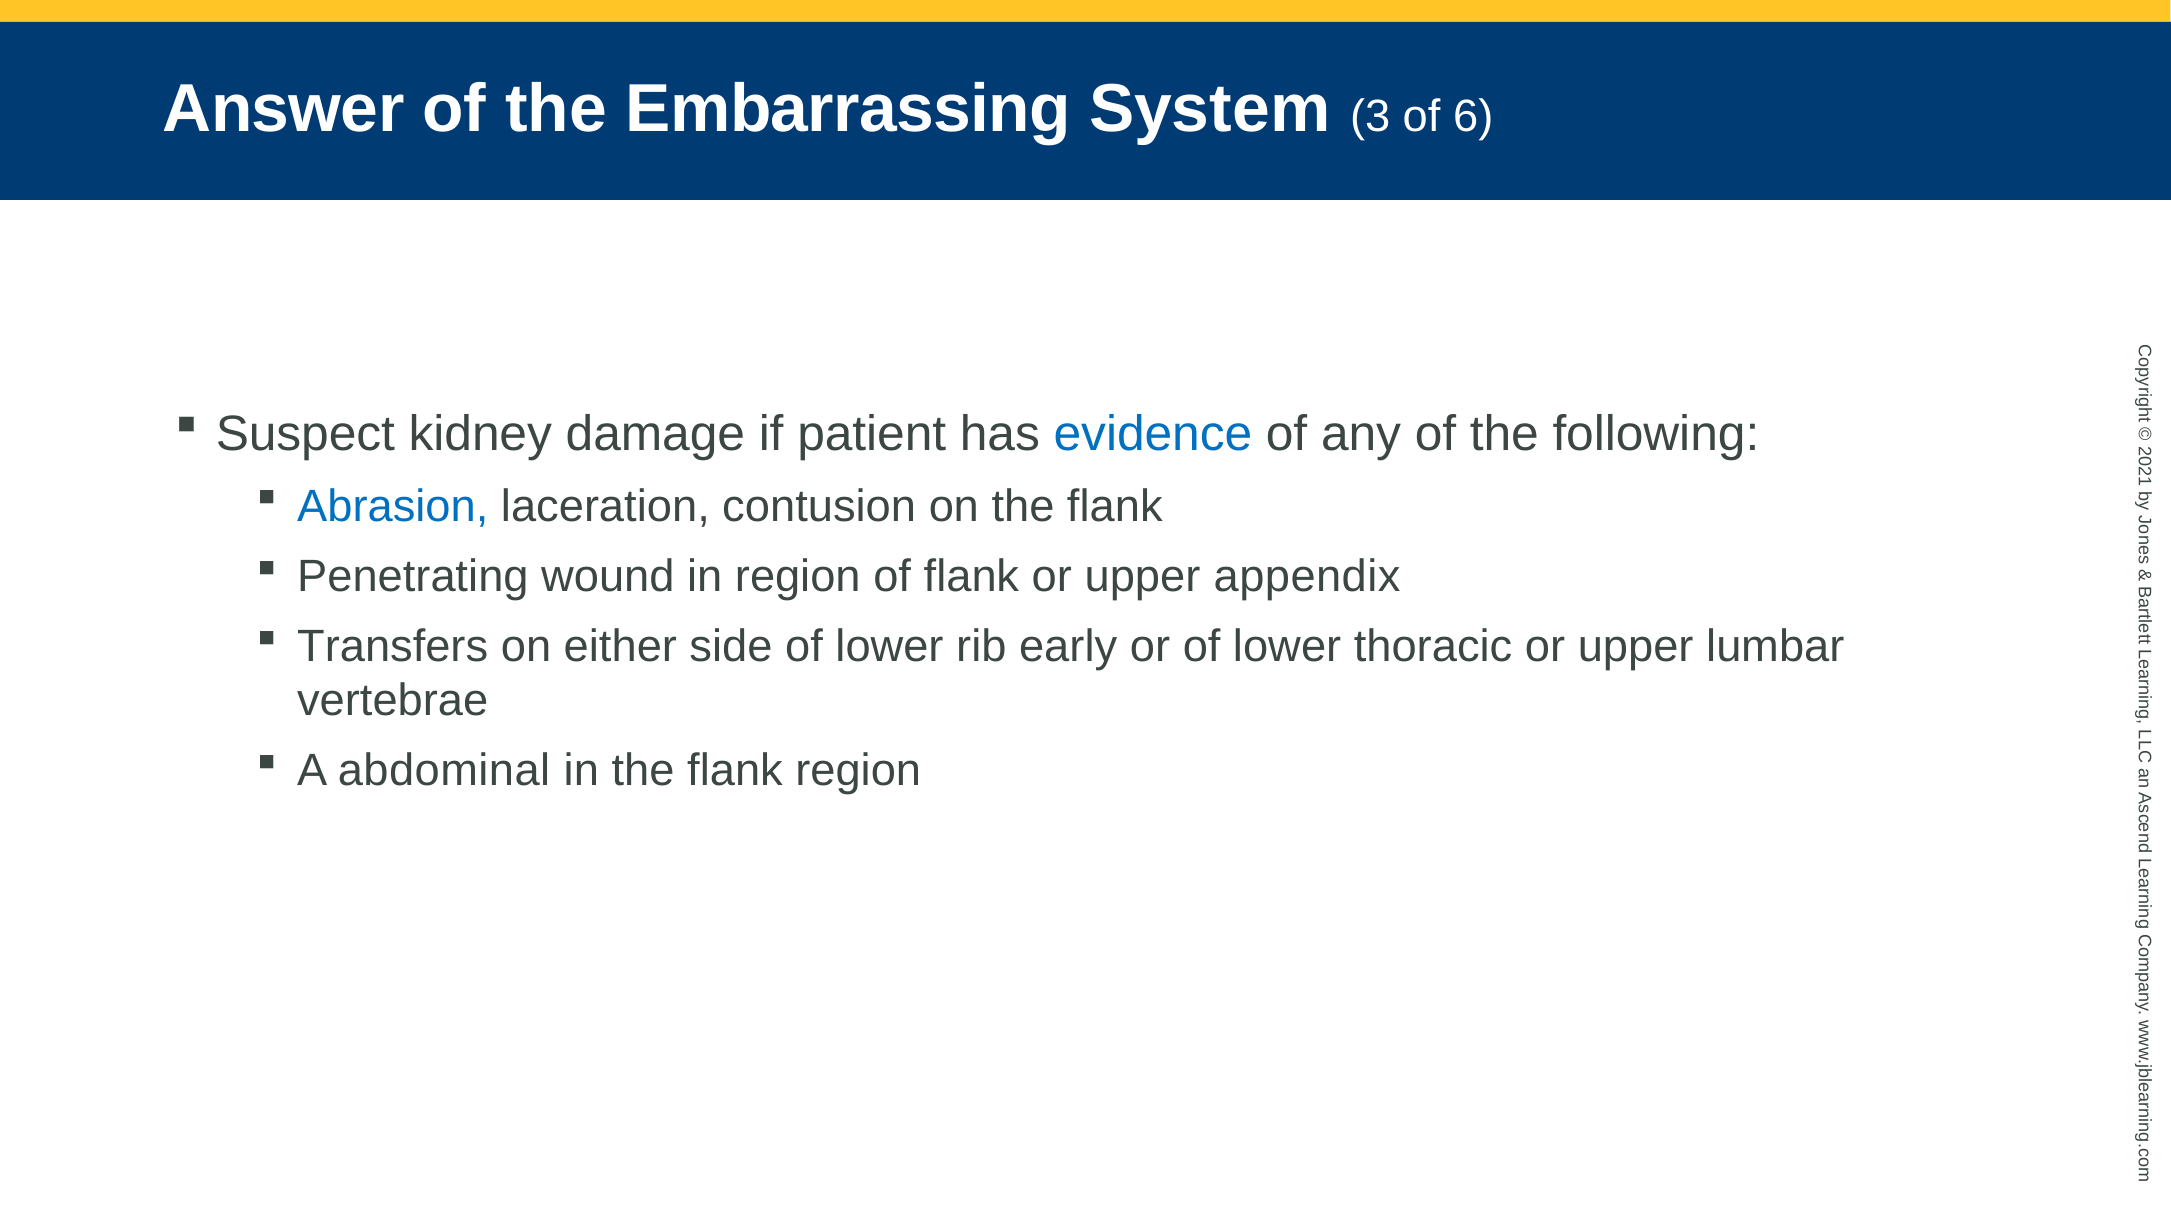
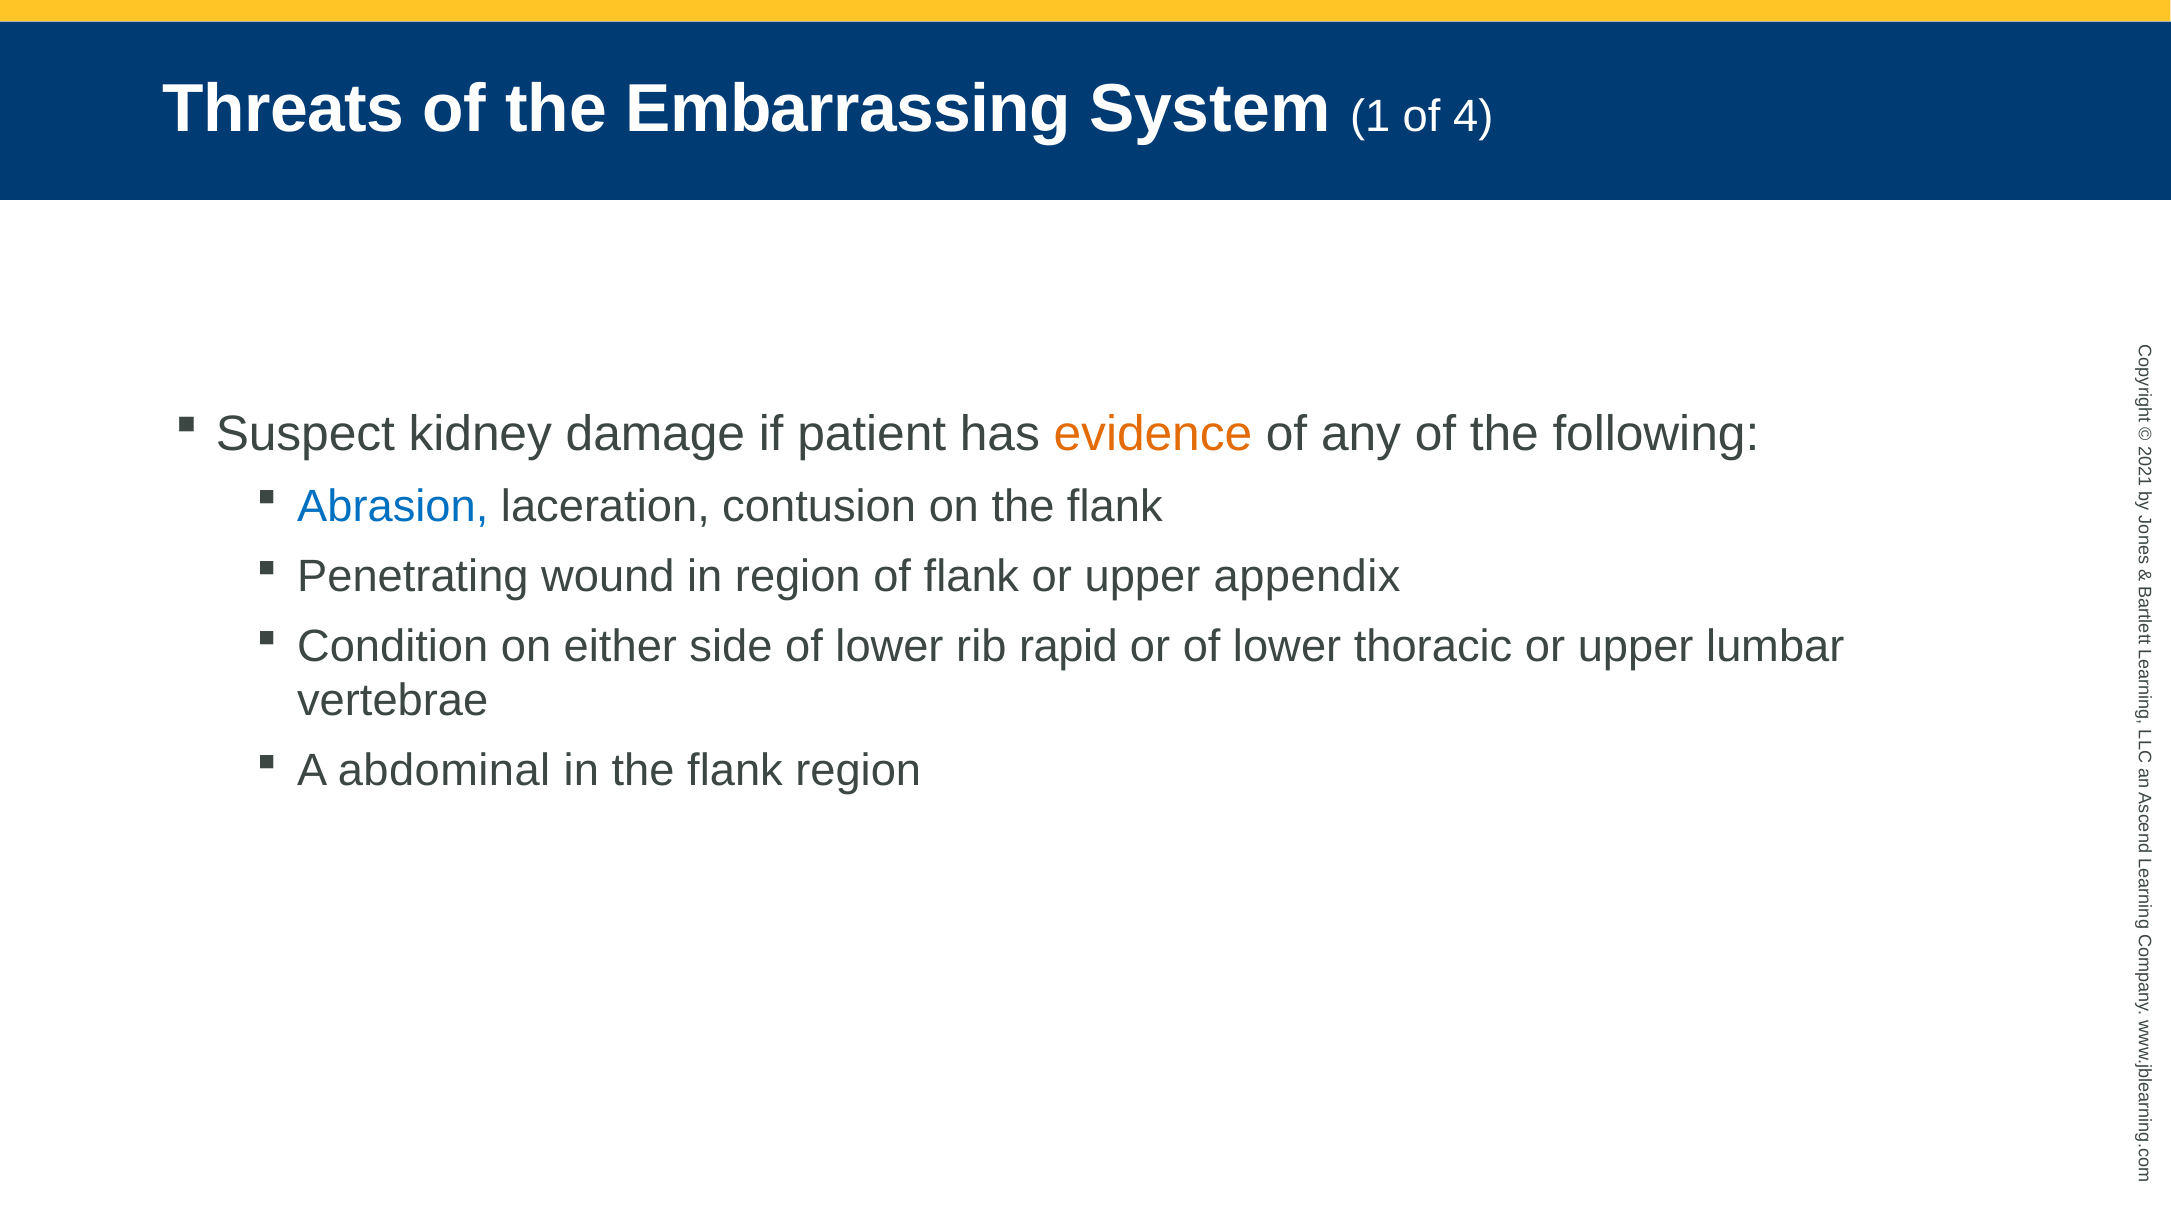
Answer: Answer -> Threats
System 3: 3 -> 1
6: 6 -> 4
evidence colour: blue -> orange
Transfers: Transfers -> Condition
early: early -> rapid
